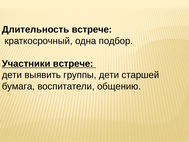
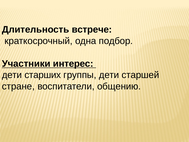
Участники встрече: встрече -> интерес
выявить: выявить -> старших
бумага: бумага -> стране
